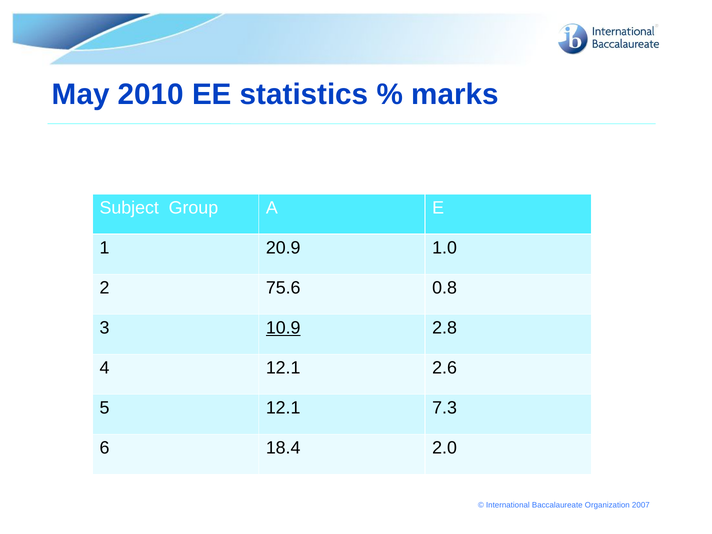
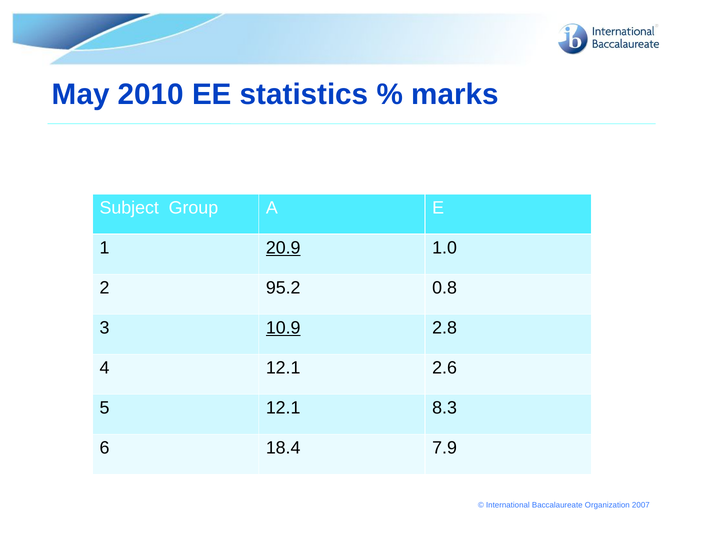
20.9 underline: none -> present
75.6: 75.6 -> 95.2
7.3: 7.3 -> 8.3
2.0: 2.0 -> 7.9
